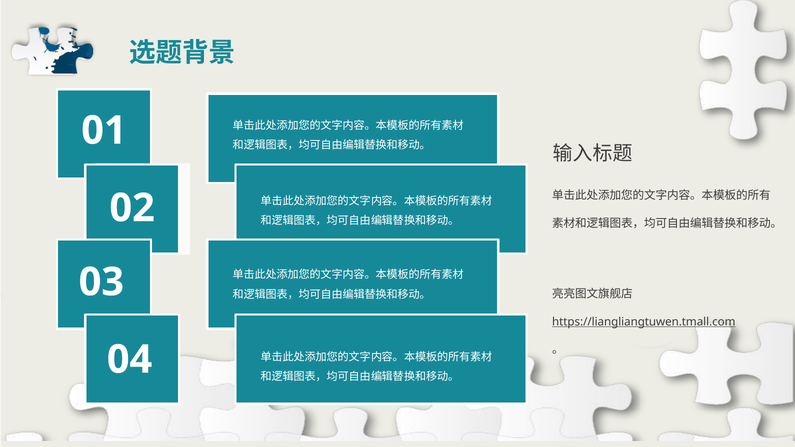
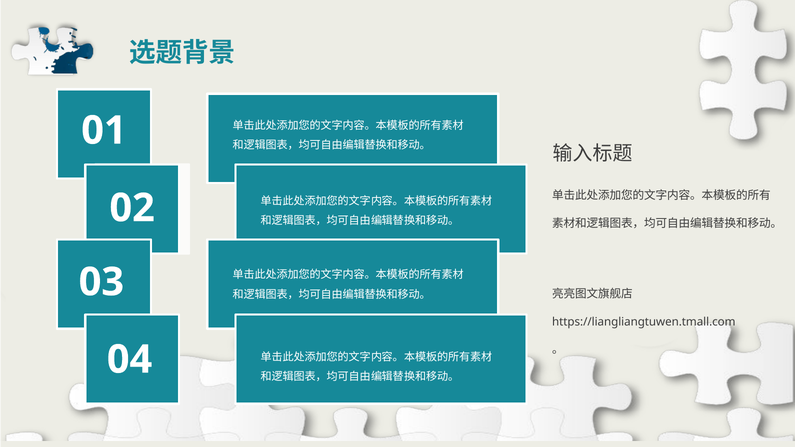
https://liangliangtuwen.tmall.com underline: present -> none
